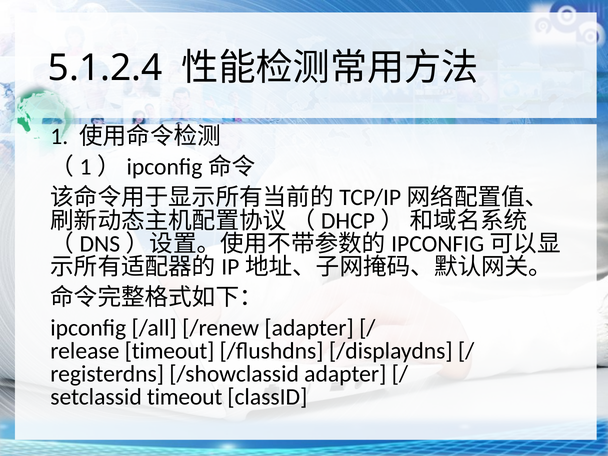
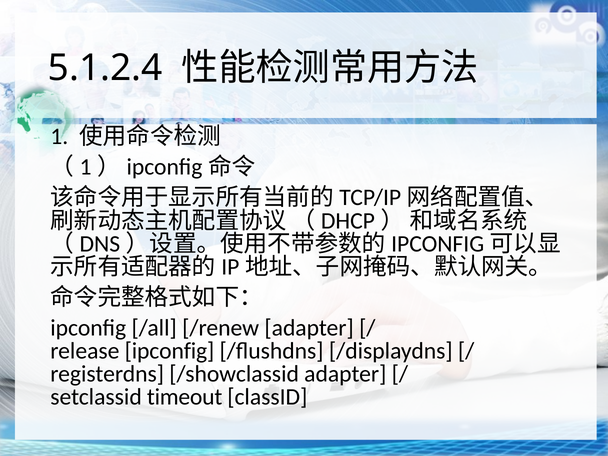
timeout at (170, 351): timeout -> ipconfig
